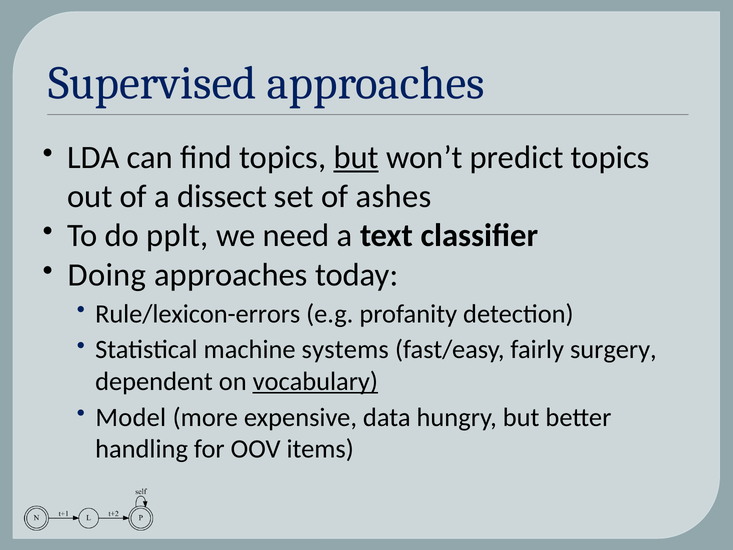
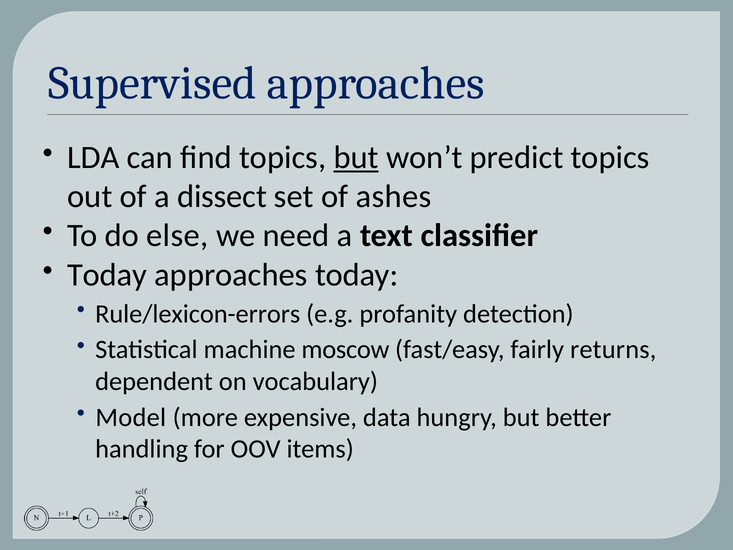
pplt: pplt -> else
Doing at (107, 275): Doing -> Today
systems: systems -> moscow
surgery: surgery -> returns
vocabulary underline: present -> none
